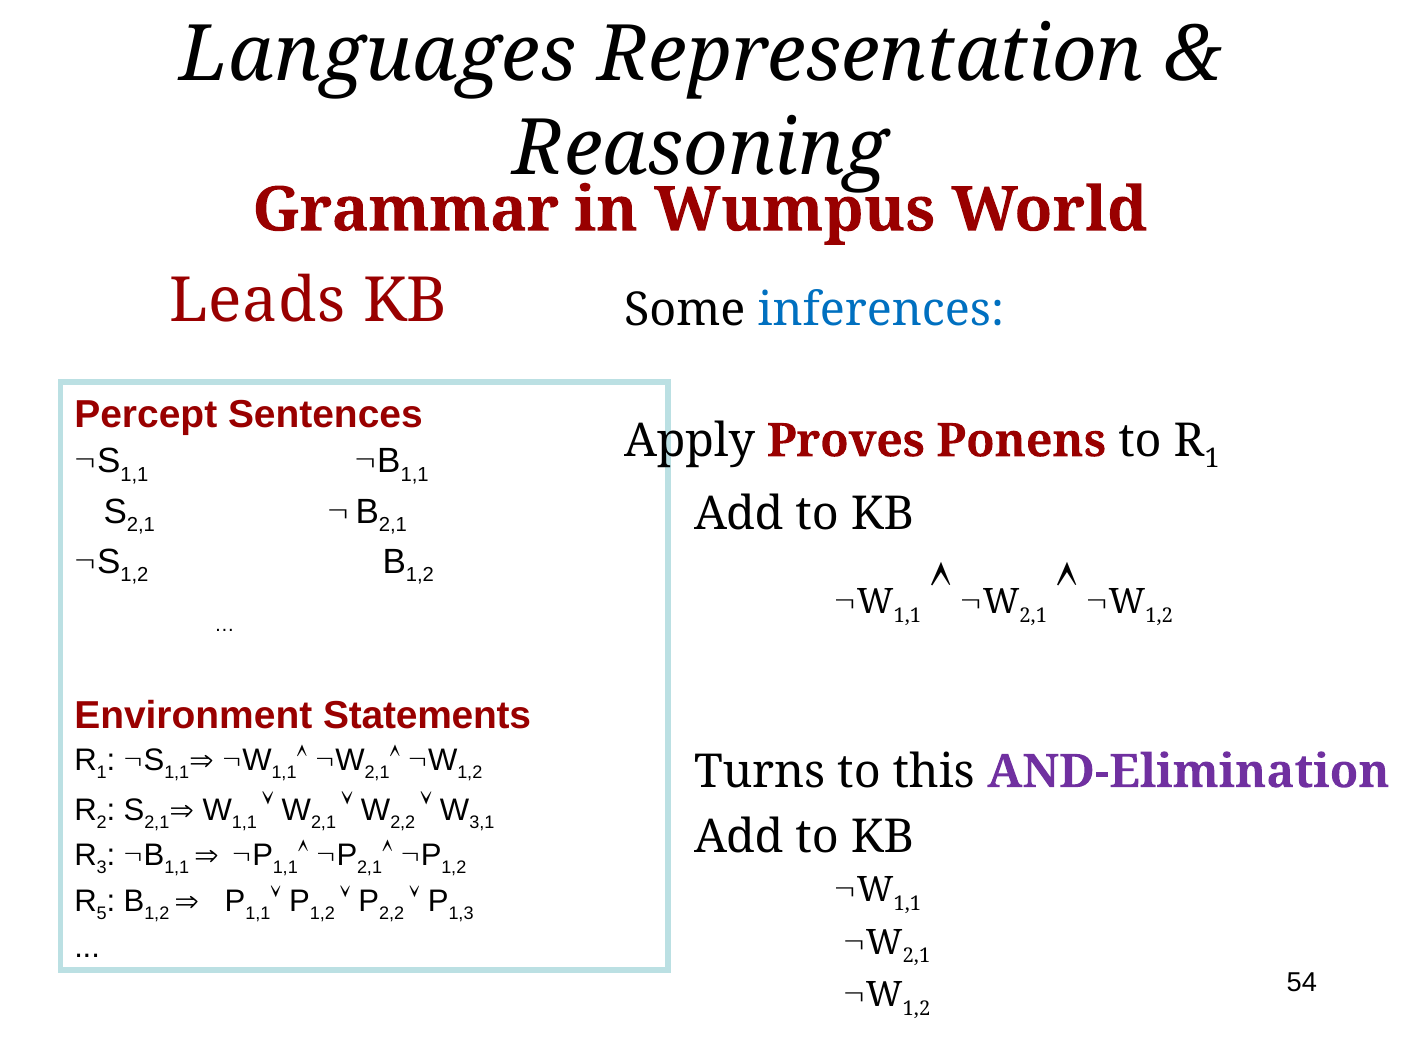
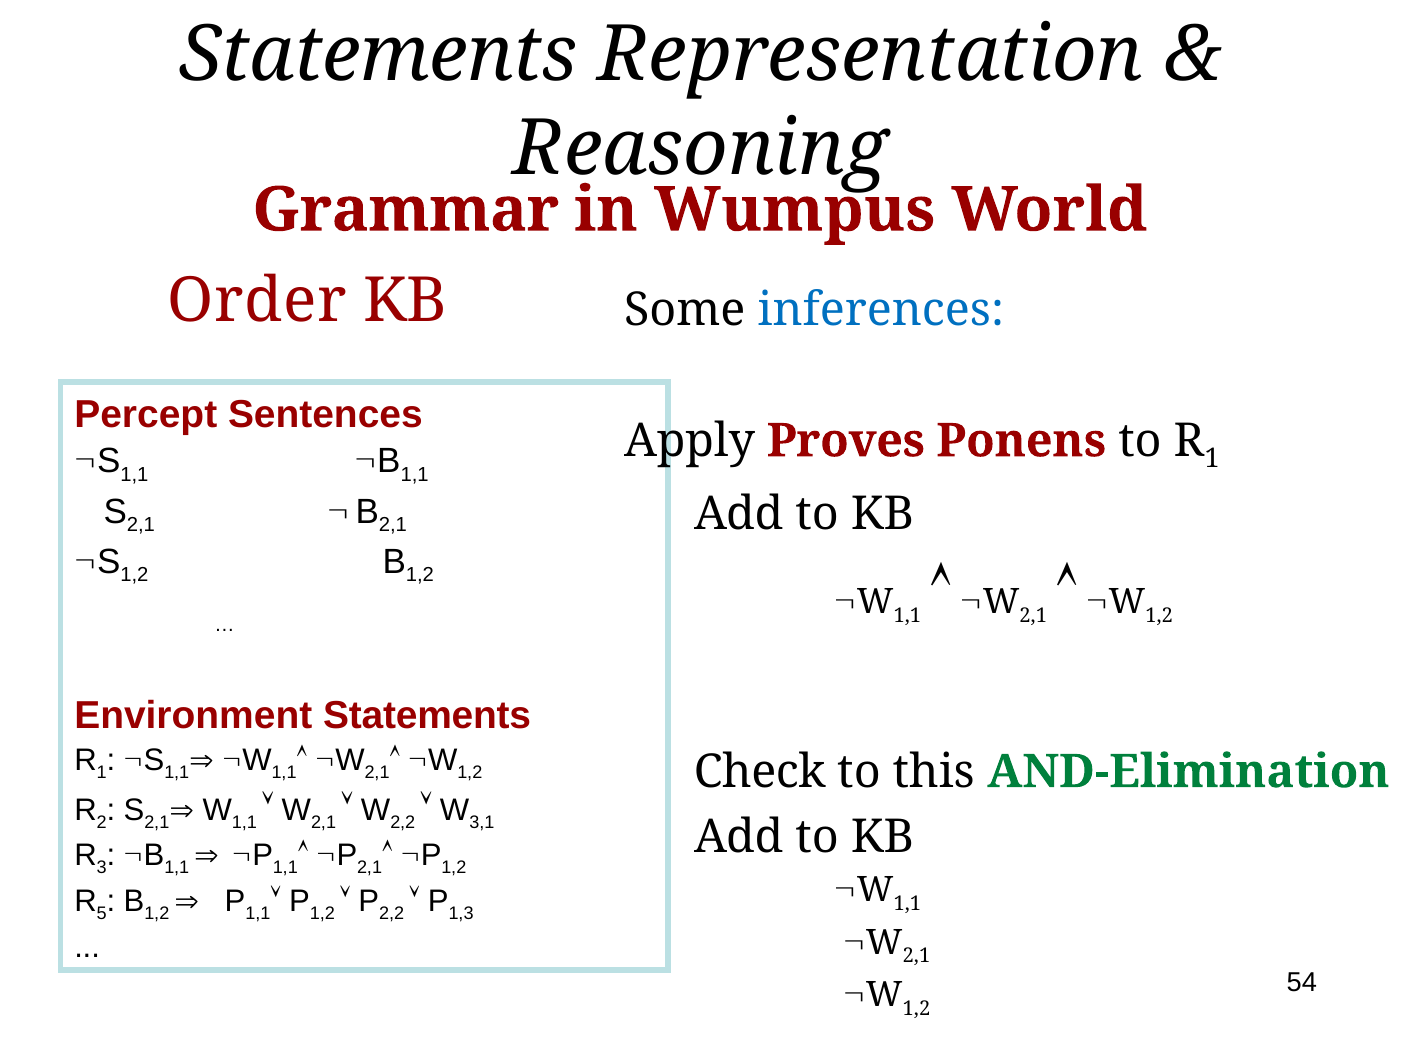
Languages at (378, 55): Languages -> Statements
Leads: Leads -> Order
Turns: Turns -> Check
AND-Elimination colour: purple -> green
